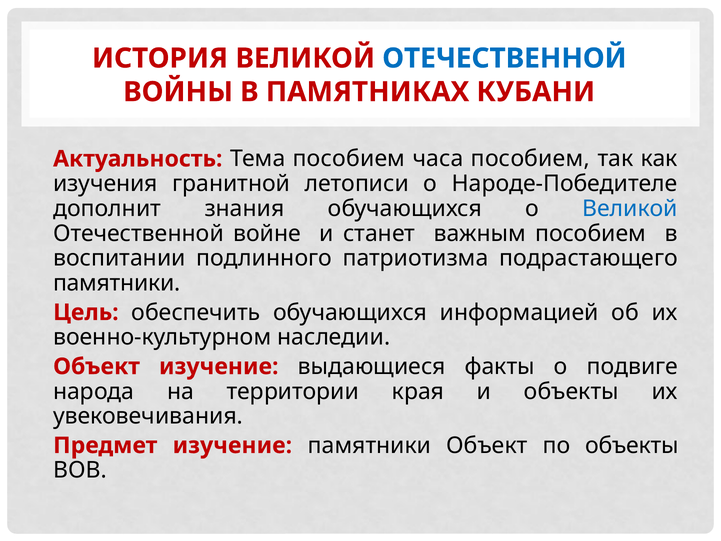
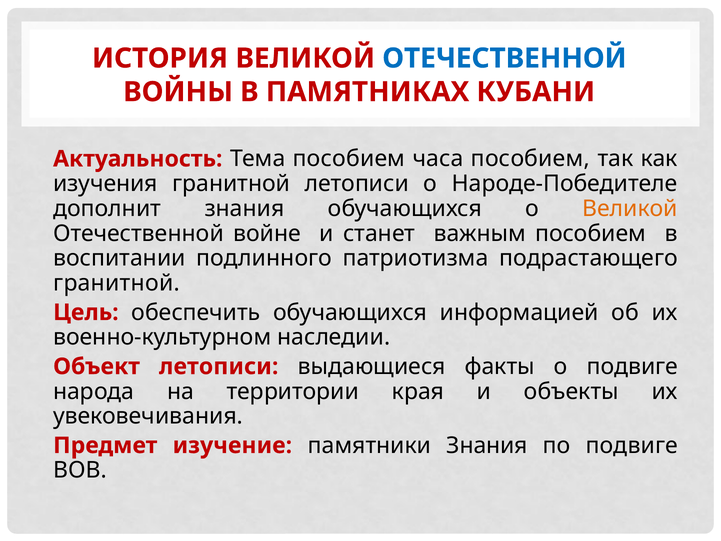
Великой at (630, 209) colour: blue -> orange
памятники at (117, 283): памятники -> гранитной
Объект изучение: изучение -> летописи
памятники Объект: Объект -> Знания
по объекты: объекты -> подвиге
